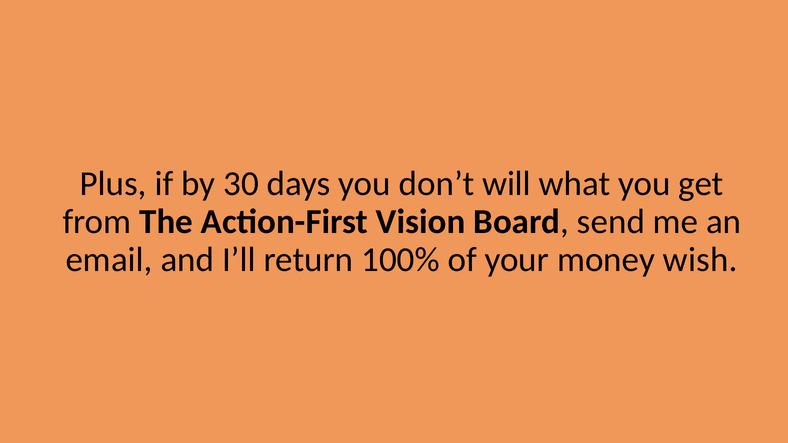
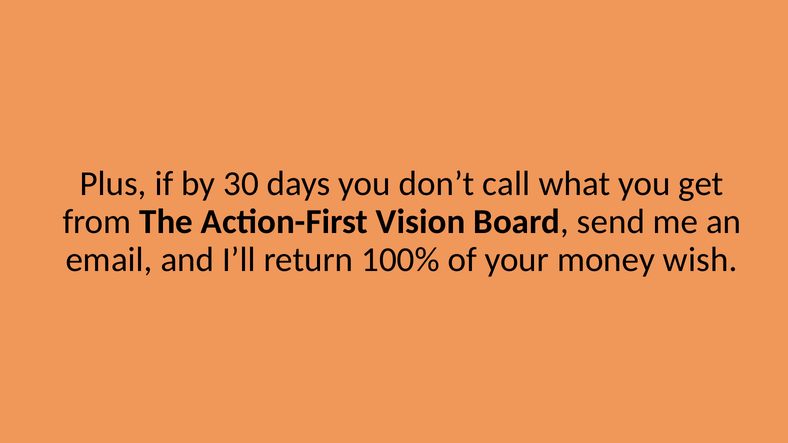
will: will -> call
